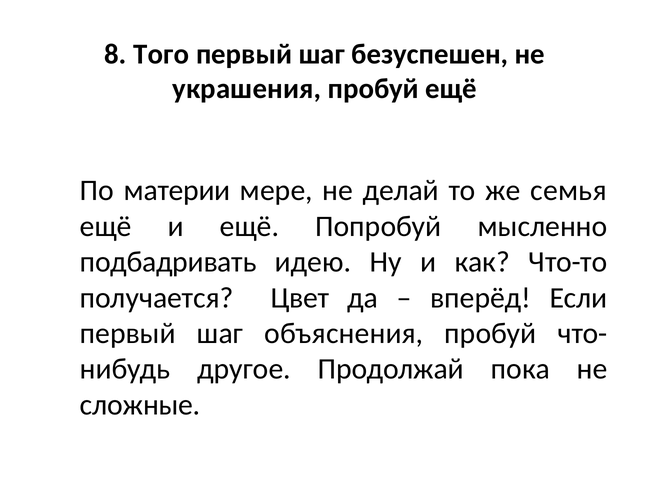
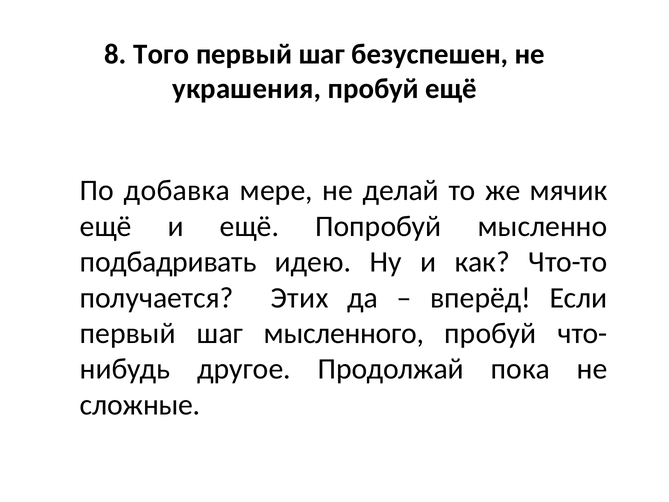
материи: материи -> добавка
семья: семья -> мячик
Цвет: Цвет -> Этих
объяснения: объяснения -> мысленного
